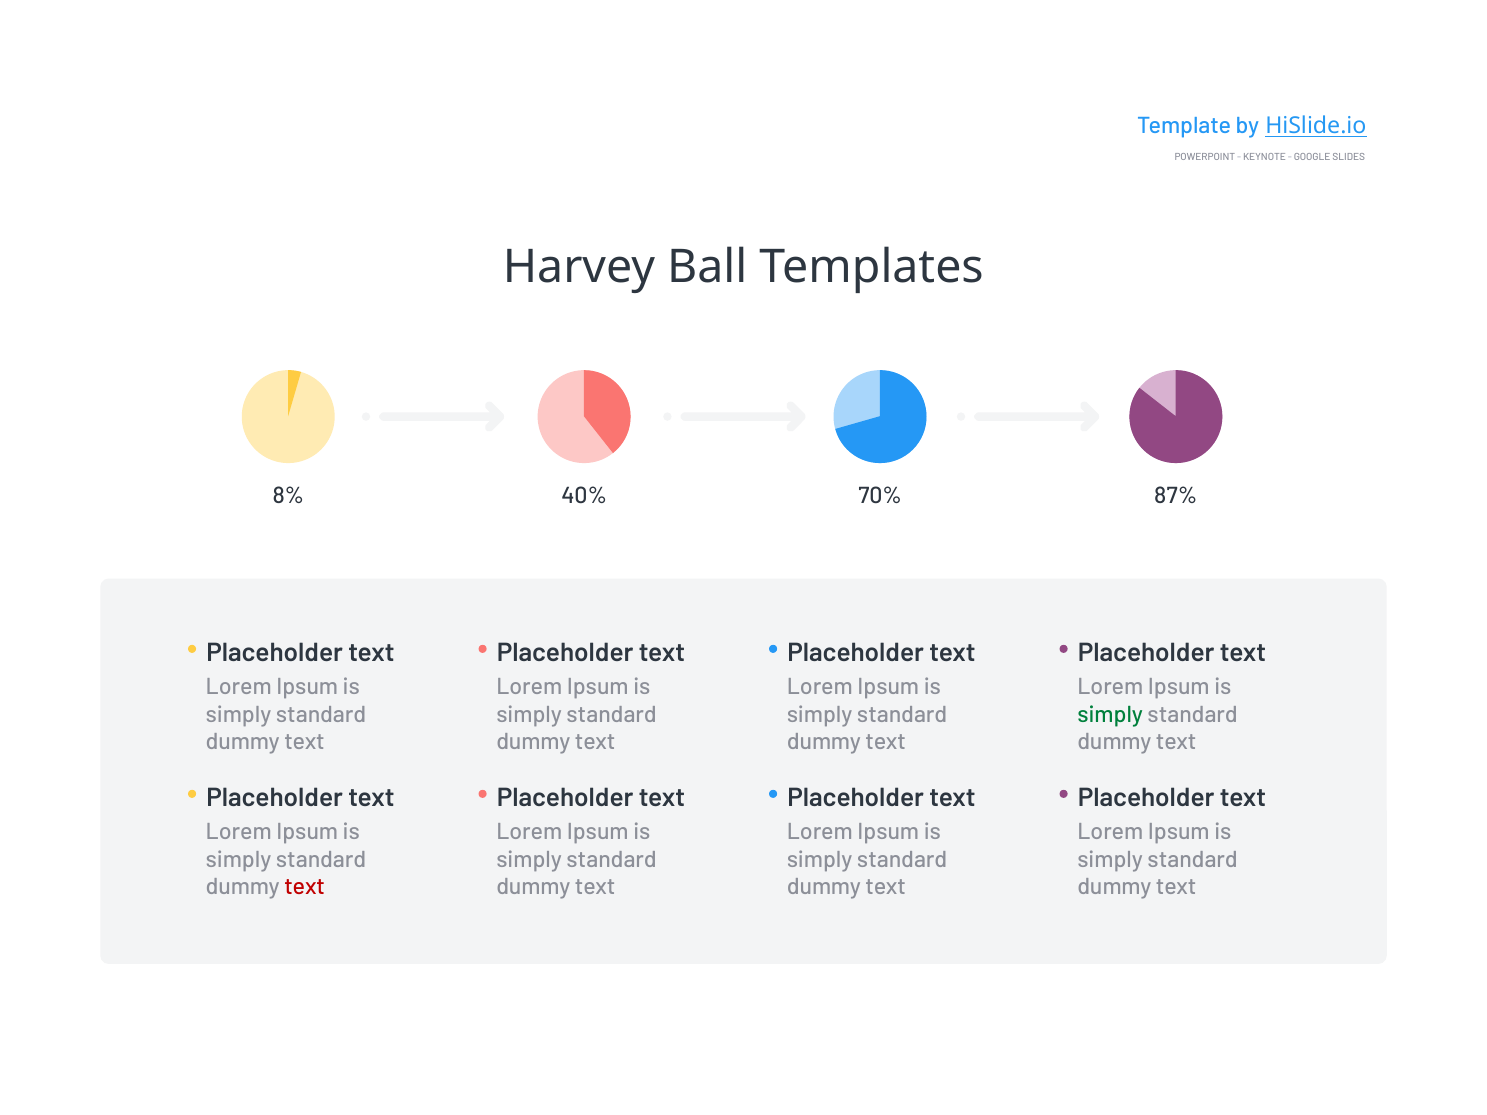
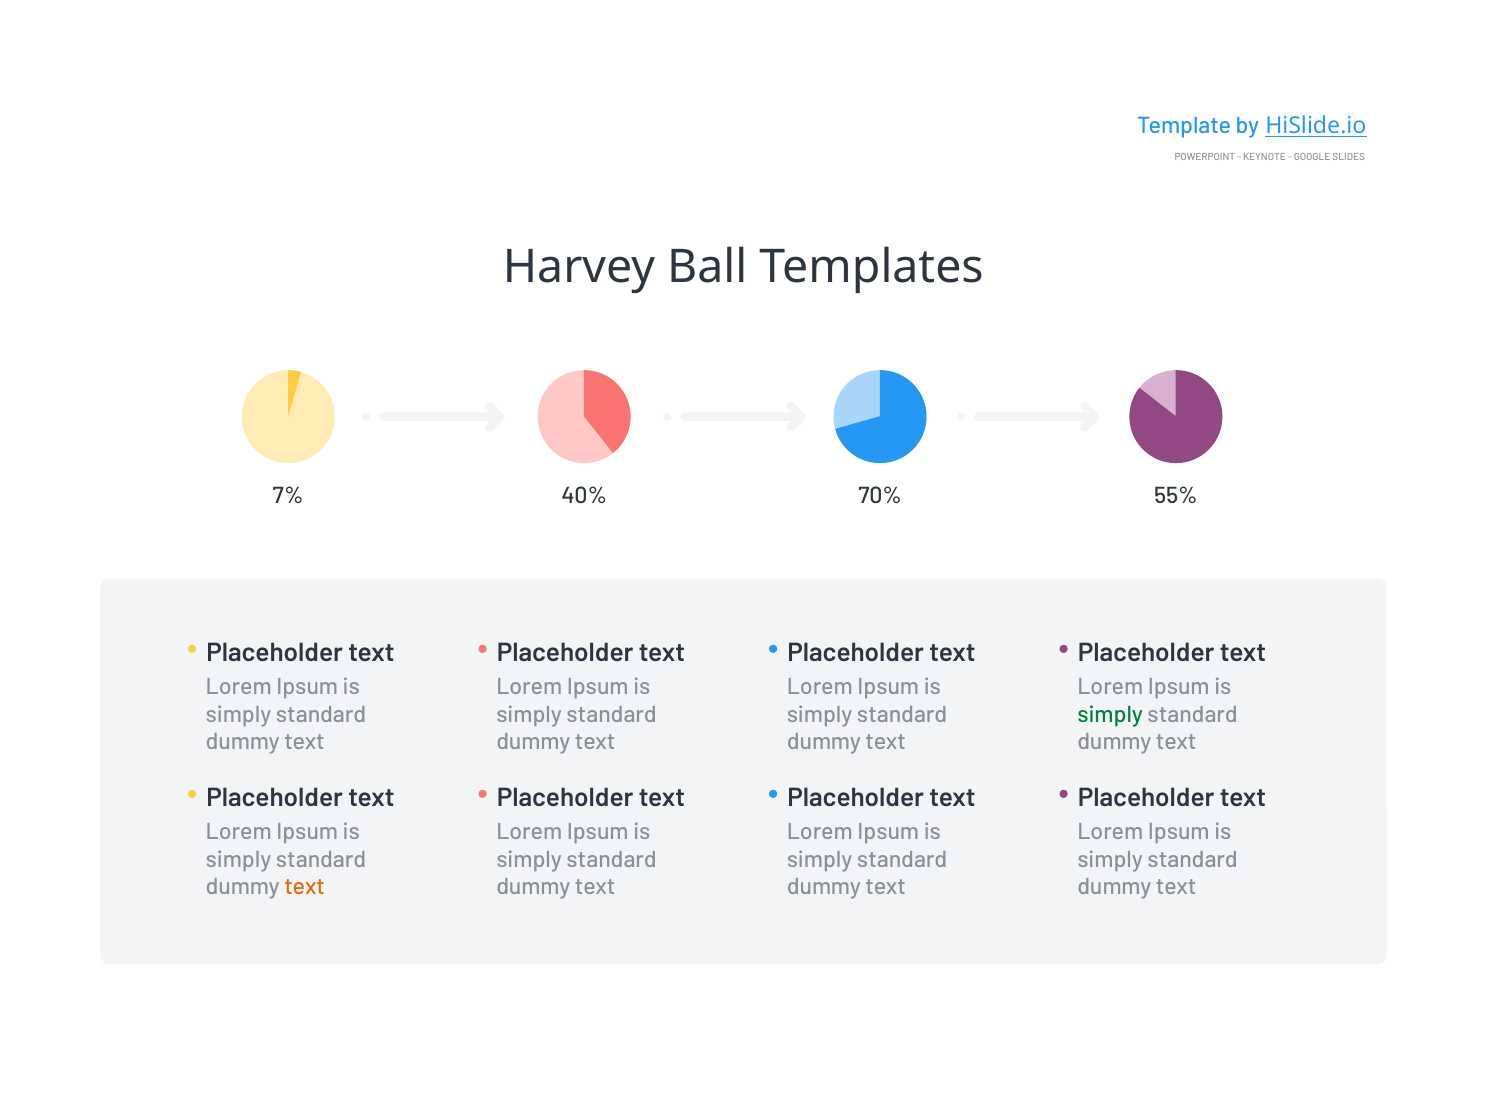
8%: 8% -> 7%
87%: 87% -> 55%
text at (305, 887) colour: red -> orange
